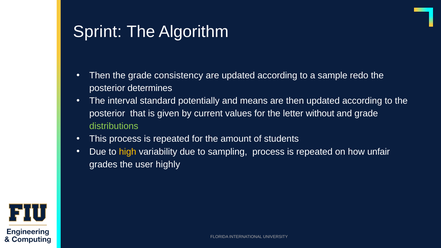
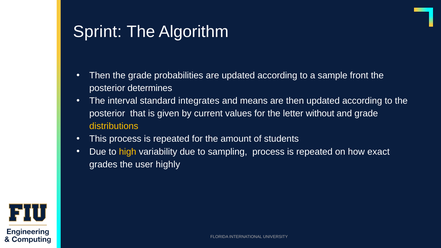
consistency: consistency -> probabilities
redo: redo -> front
potentially: potentially -> integrates
distributions colour: light green -> yellow
unfair: unfair -> exact
